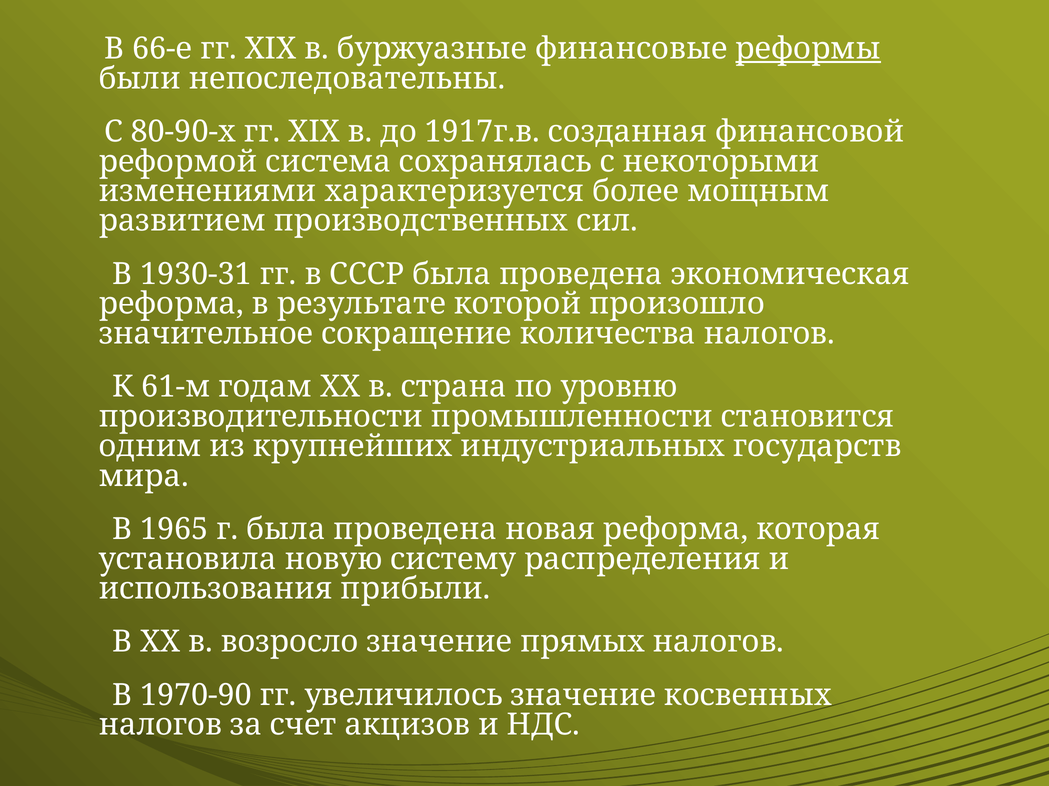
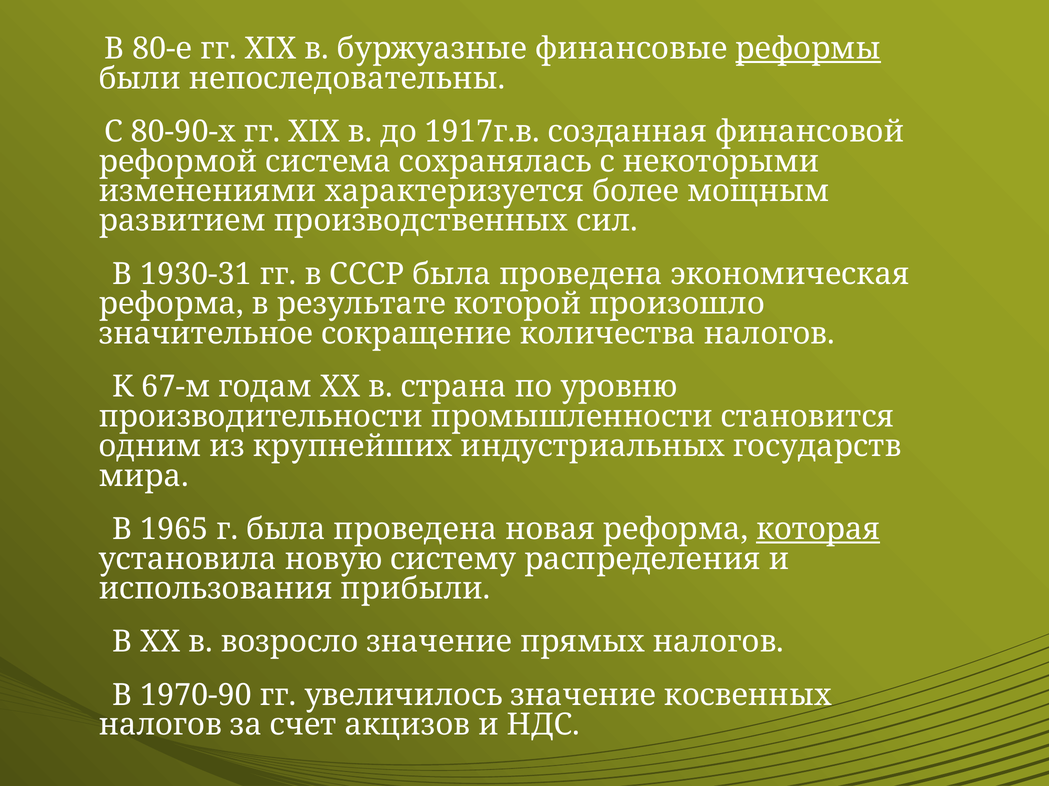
66-е: 66-е -> 80-е
61-м: 61-м -> 67-м
которая underline: none -> present
